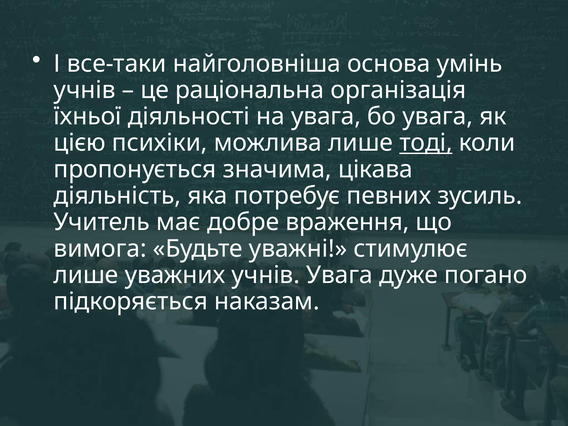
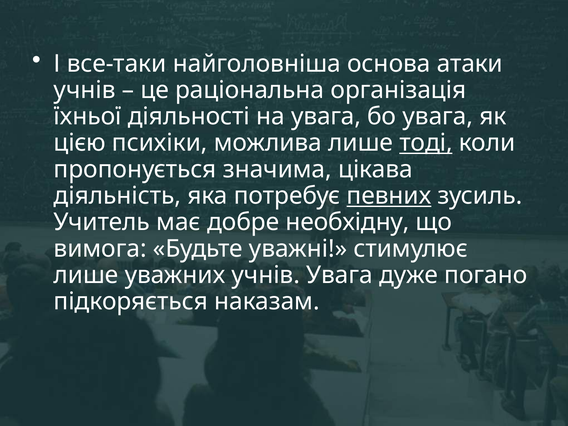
умінь: умінь -> атаки
певних underline: none -> present
враження: враження -> необхідну
